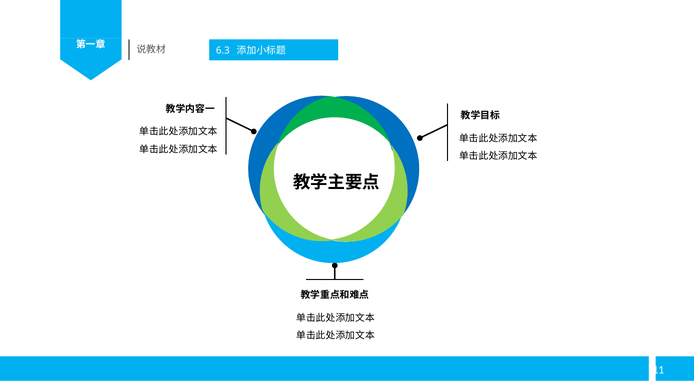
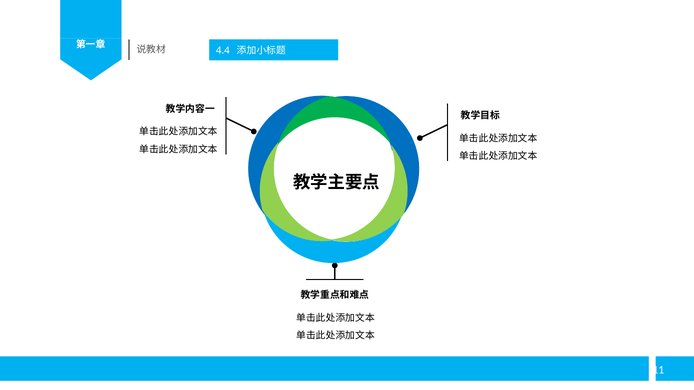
6.3: 6.3 -> 4.4
